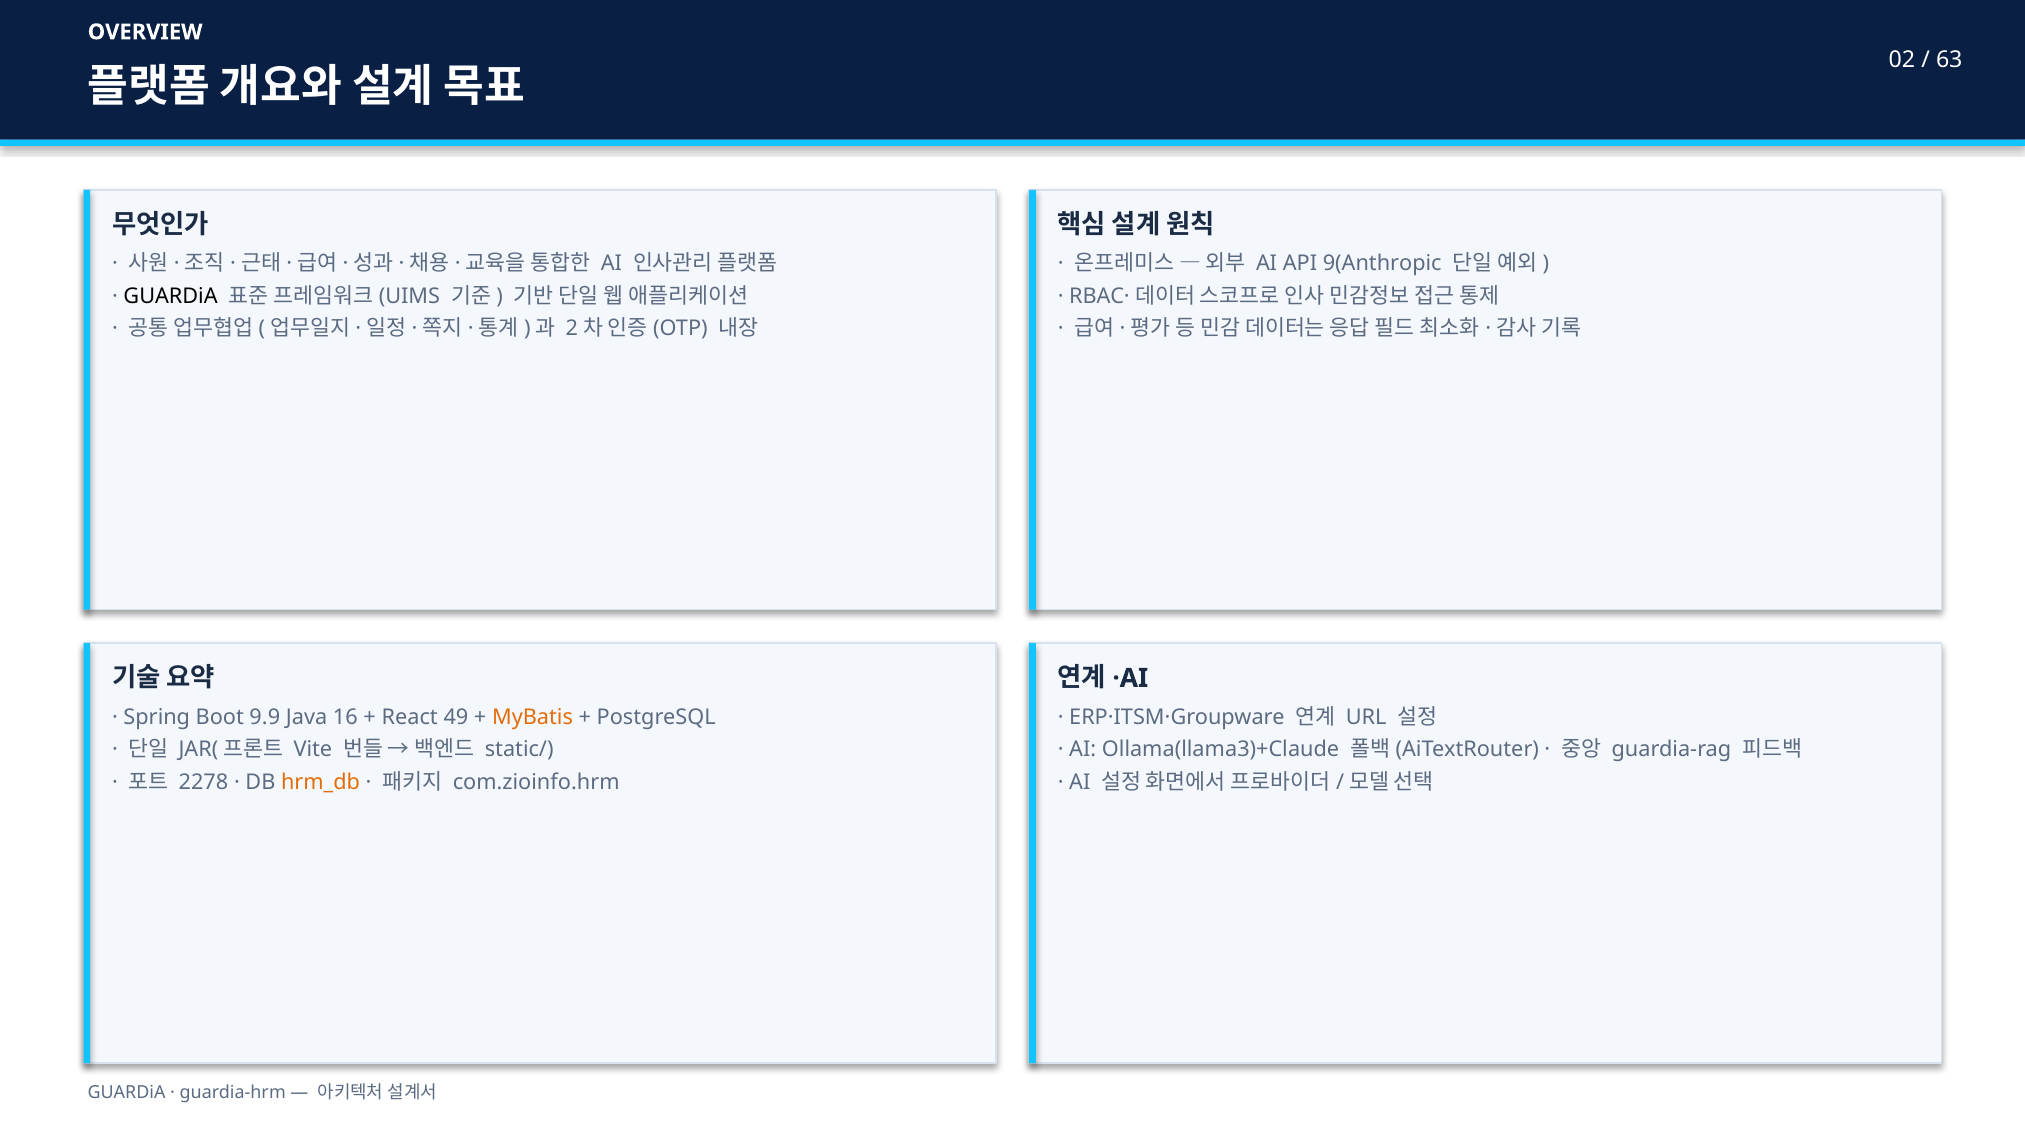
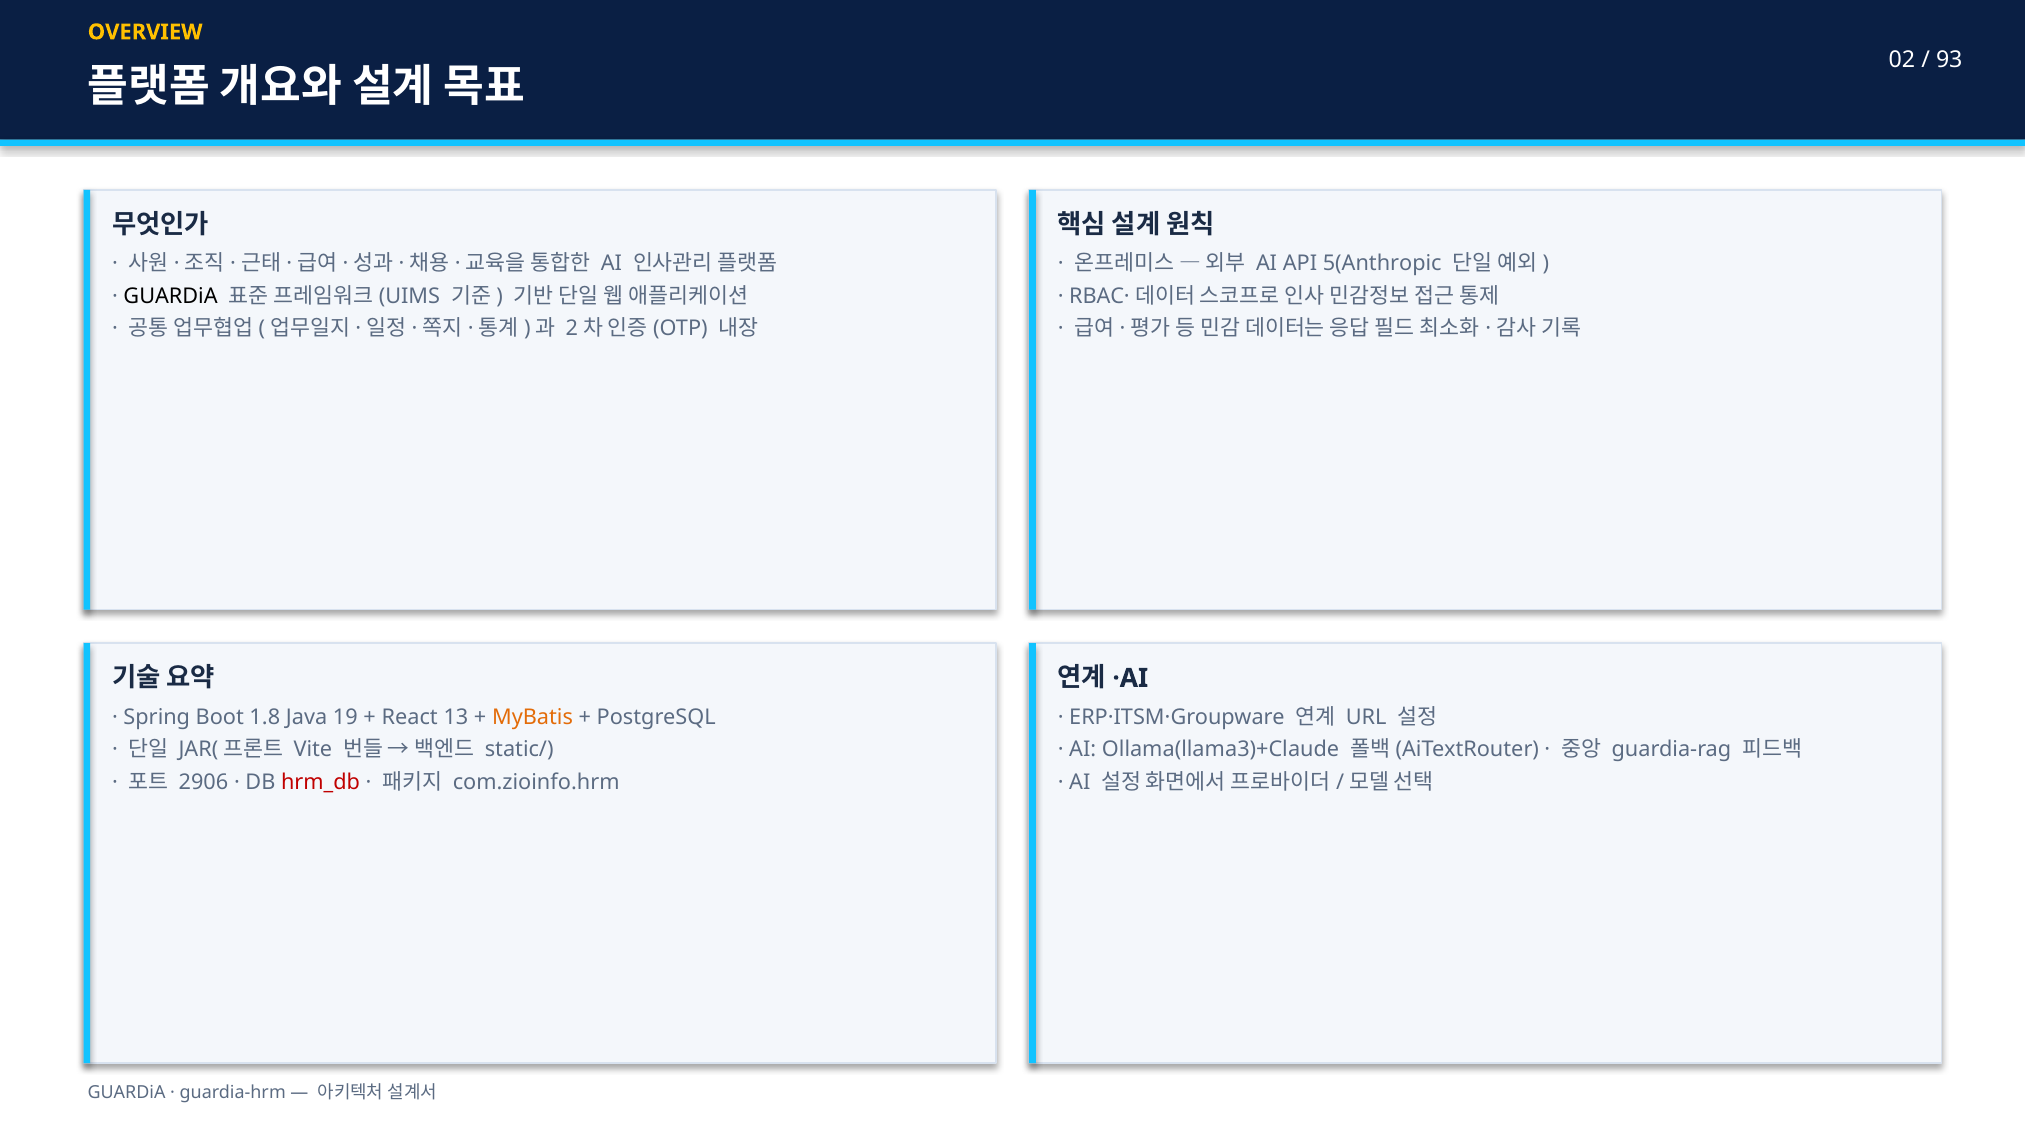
OVERVIEW colour: white -> yellow
63: 63 -> 93
9(Anthropic: 9(Anthropic -> 5(Anthropic
9.9: 9.9 -> 1.8
16: 16 -> 19
49: 49 -> 13
2278: 2278 -> 2906
hrm_db colour: orange -> red
